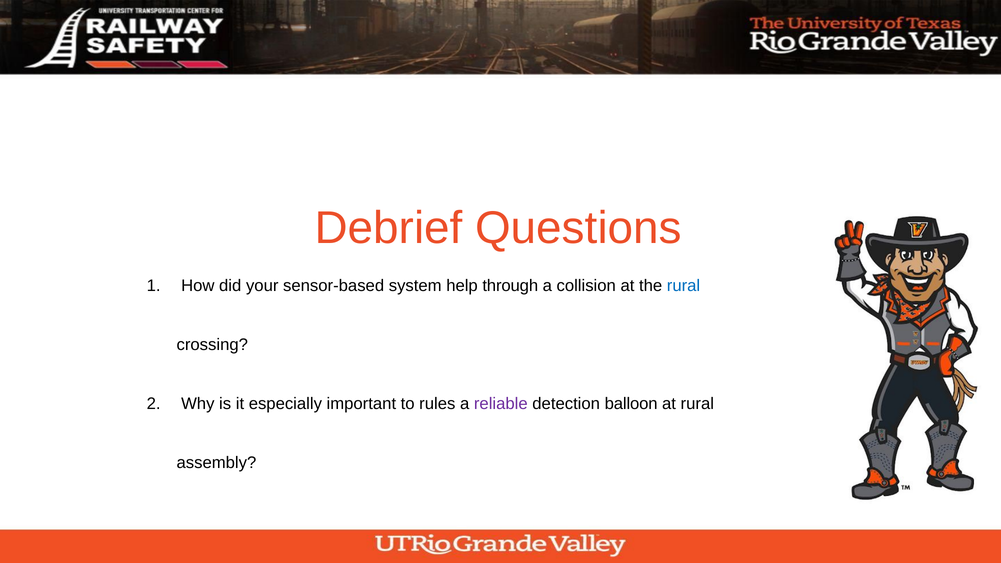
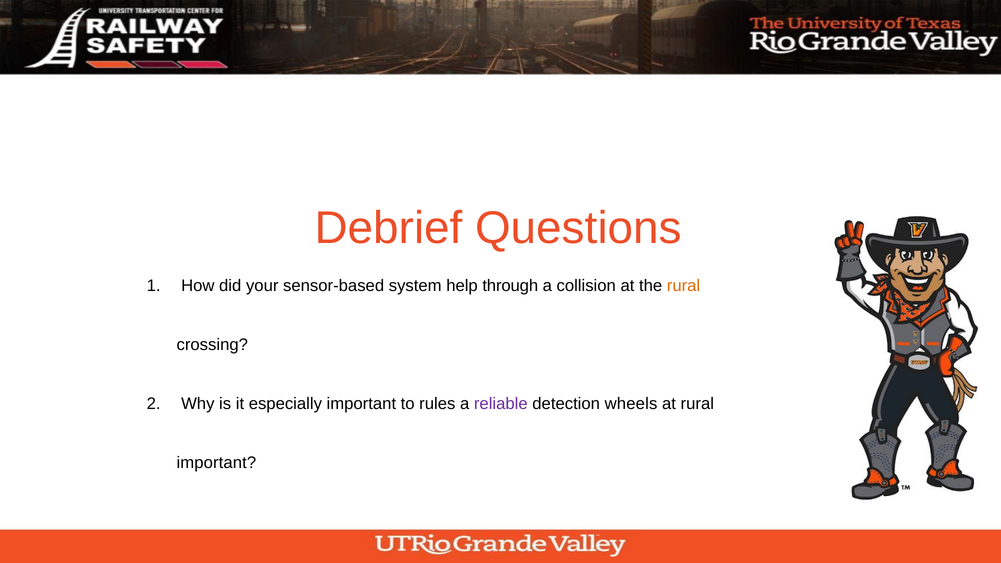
rural at (684, 286) colour: blue -> orange
balloon: balloon -> wheels
assembly at (216, 463): assembly -> important
